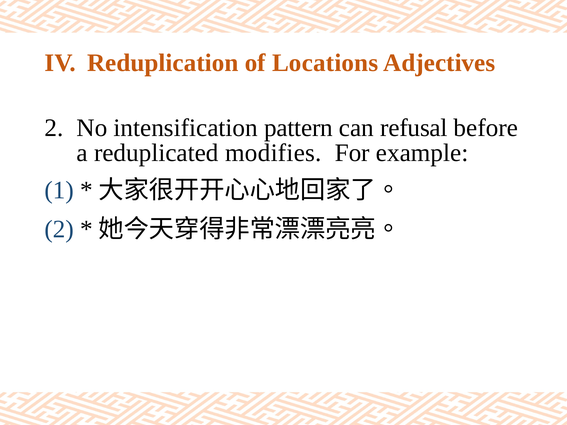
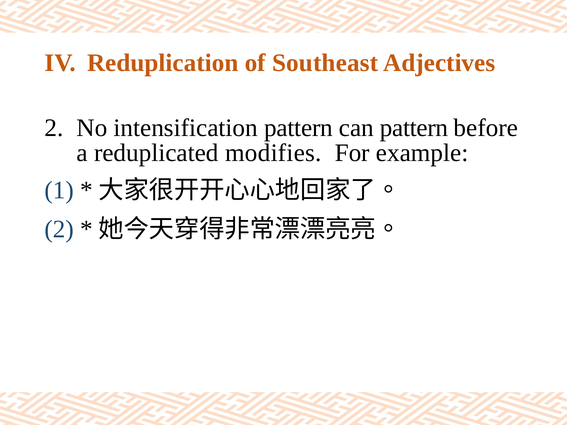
Locations: Locations -> Southeast
can refusal: refusal -> pattern
